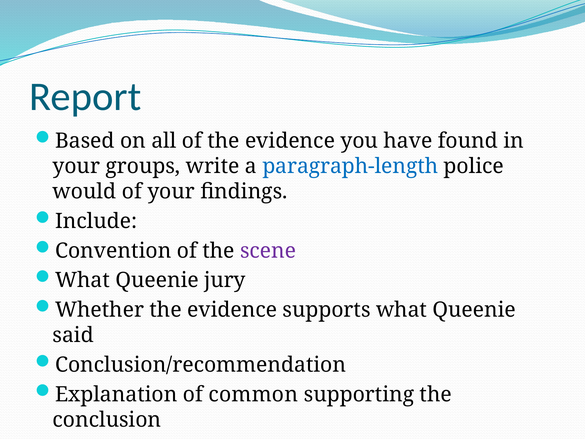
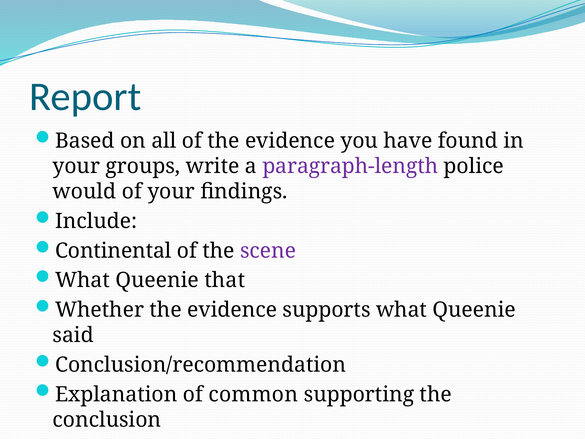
paragraph-length colour: blue -> purple
Convention: Convention -> Continental
jury: jury -> that
